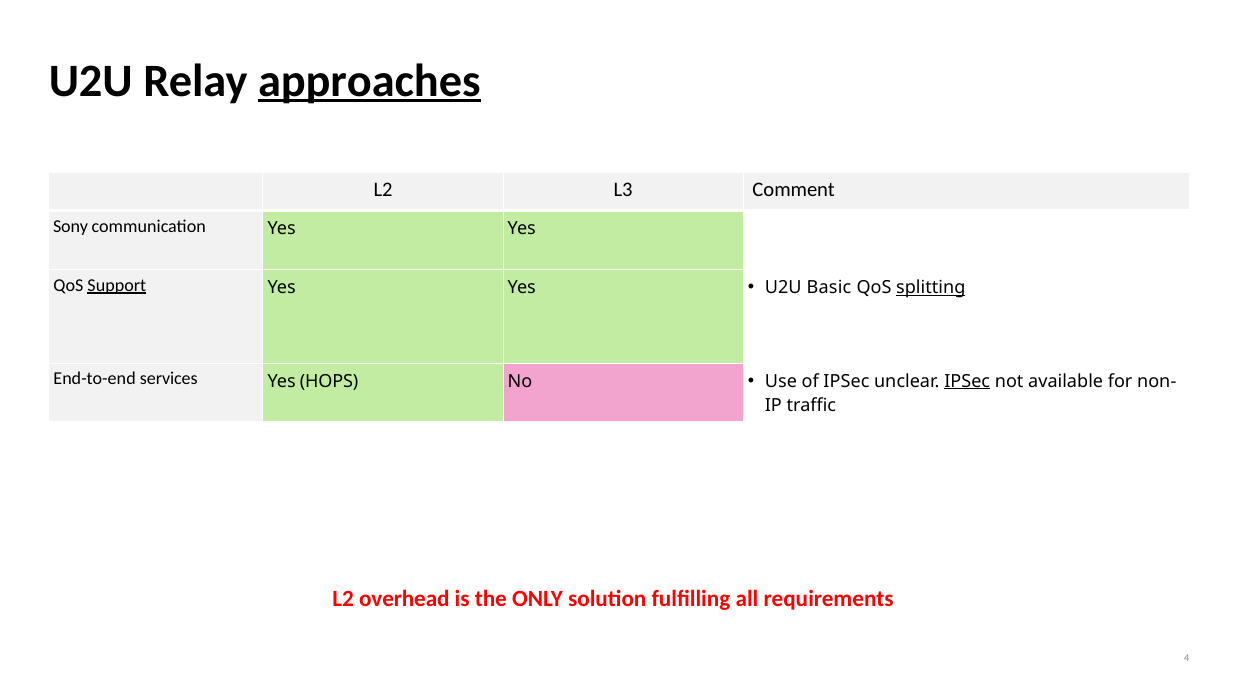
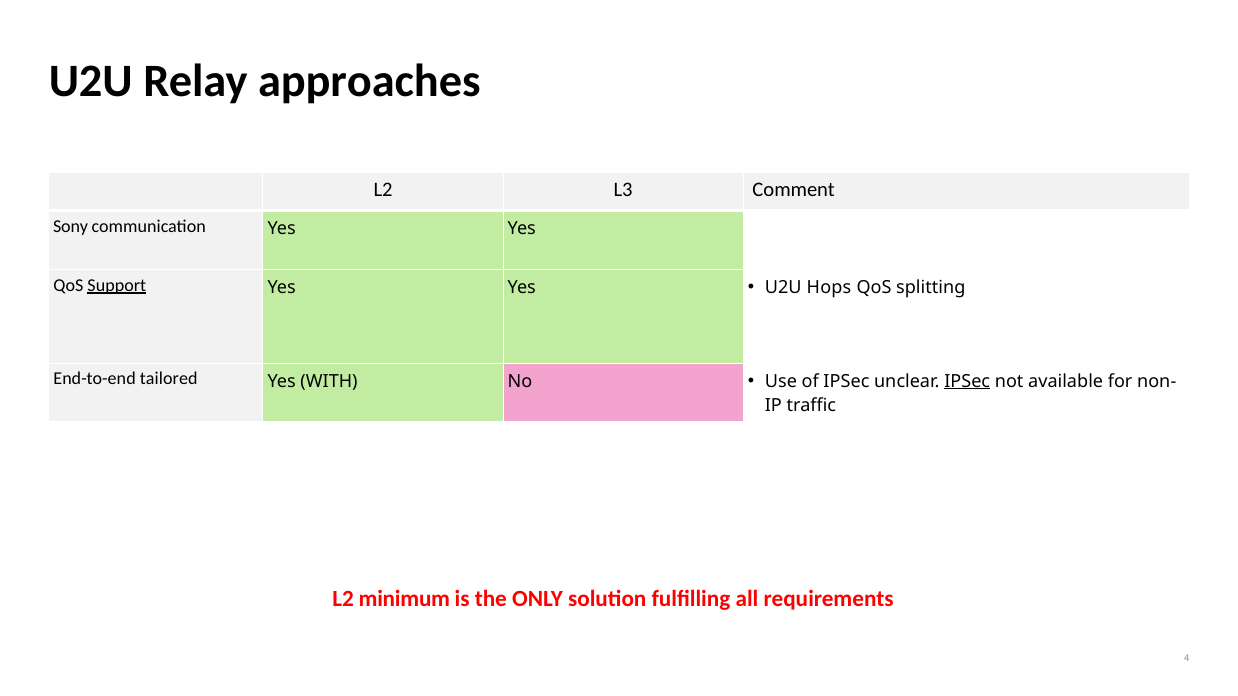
approaches underline: present -> none
Basic: Basic -> Hops
splitting underline: present -> none
services: services -> tailored
HOPS: HOPS -> WITH
overhead: overhead -> minimum
